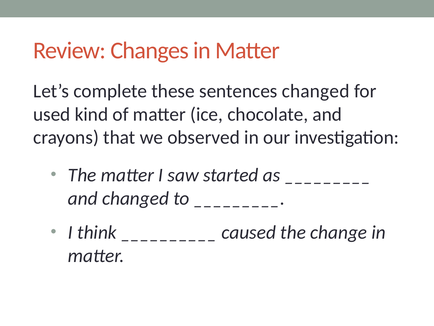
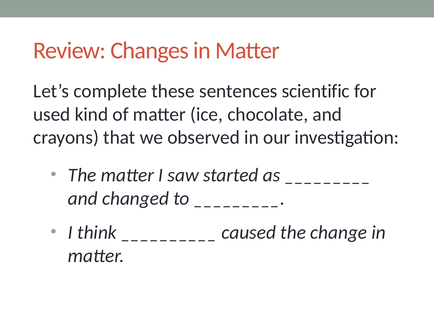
sentences changed: changed -> scientific
